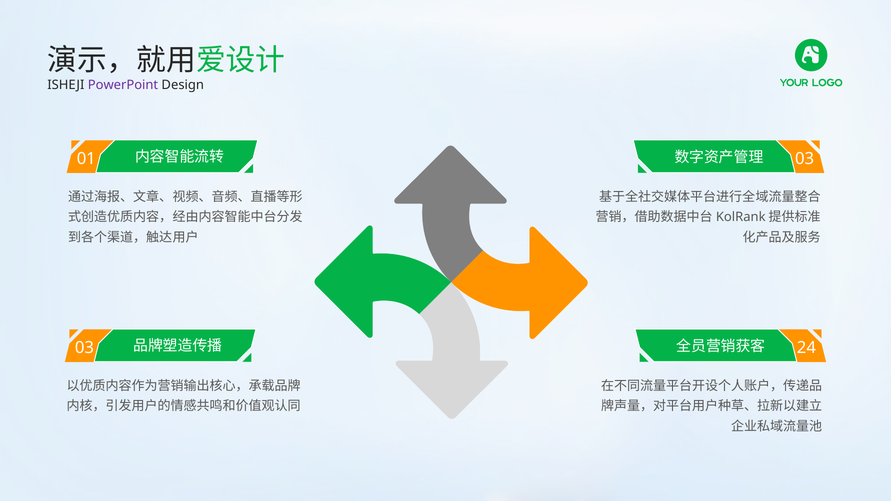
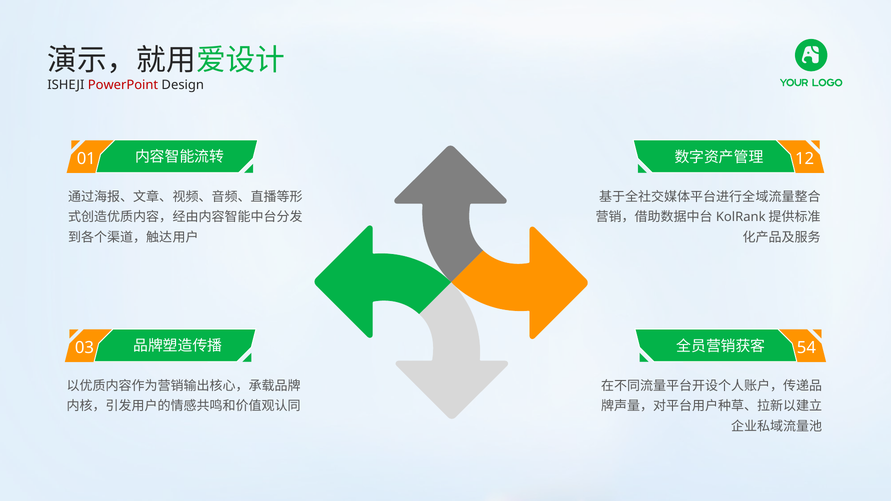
PowerPoint colour: purple -> red
03 at (805, 159): 03 -> 12
24: 24 -> 54
